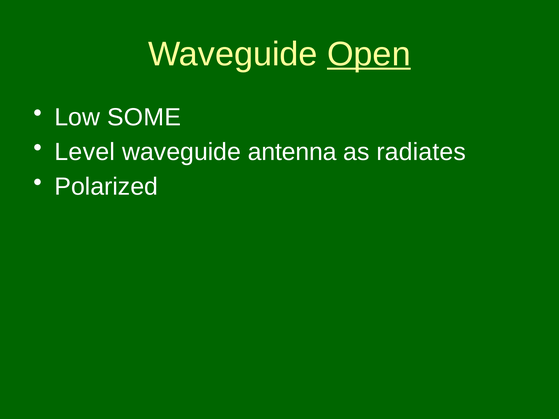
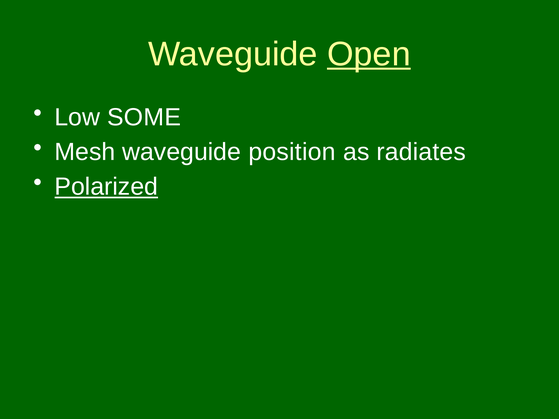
Level: Level -> Mesh
antenna: antenna -> position
Polarized underline: none -> present
